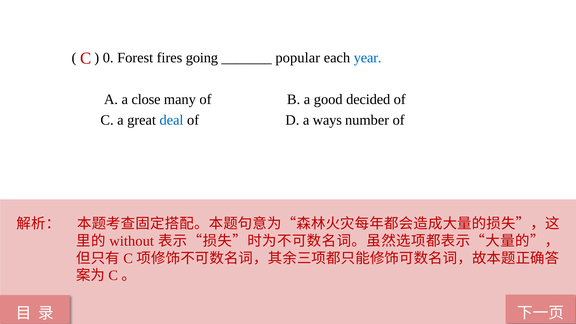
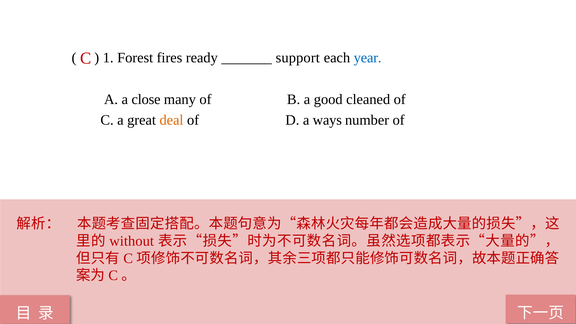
0: 0 -> 1
going: going -> ready
popular: popular -> support
decided: decided -> cleaned
deal colour: blue -> orange
